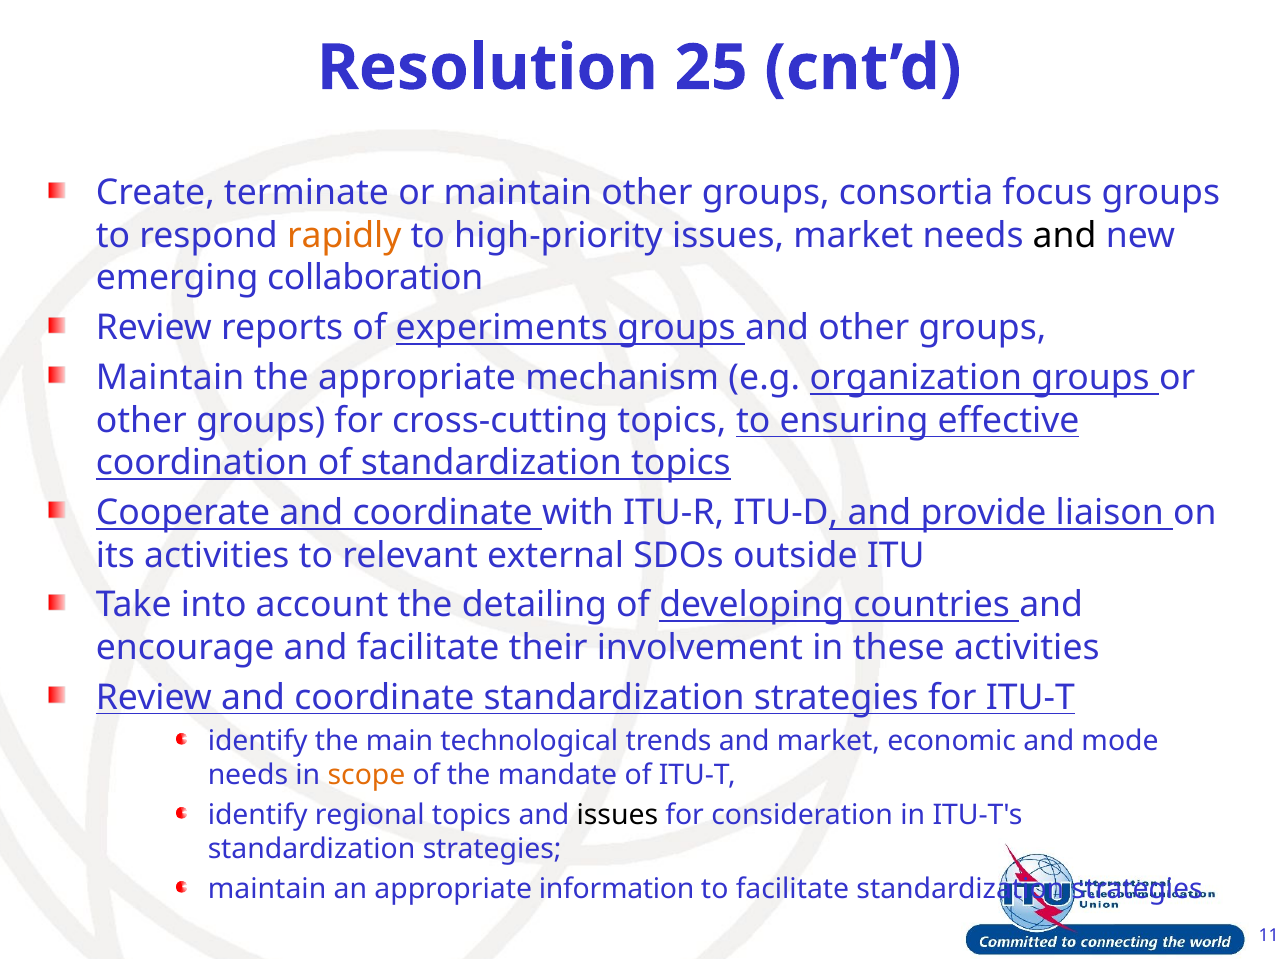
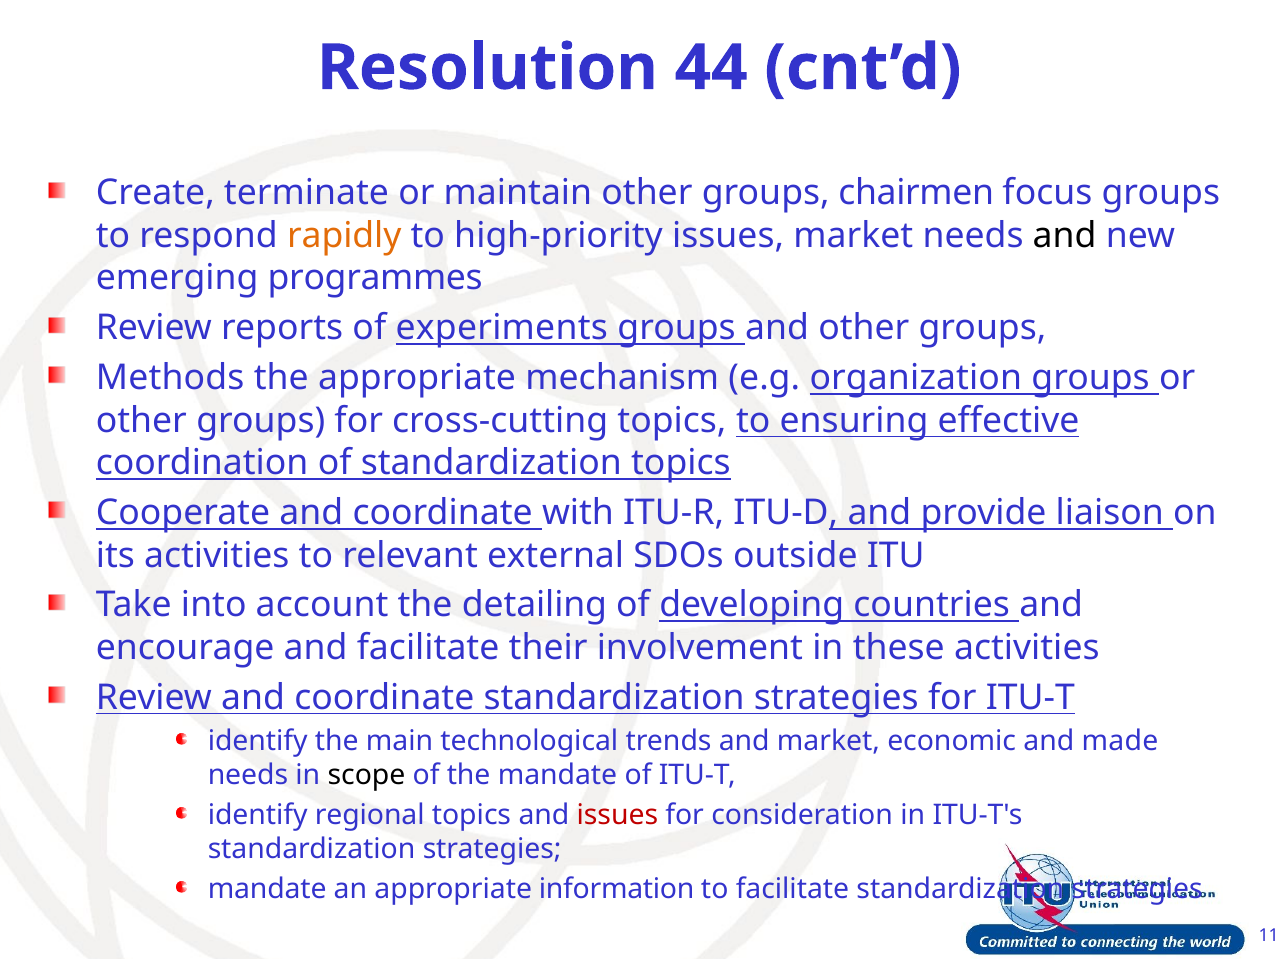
25: 25 -> 44
consortia: consortia -> chairmen
collaboration: collaboration -> programmes
Maintain at (170, 378): Maintain -> Methods
mode: mode -> made
scope colour: orange -> black
issues at (617, 815) colour: black -> red
maintain at (267, 889): maintain -> mandate
